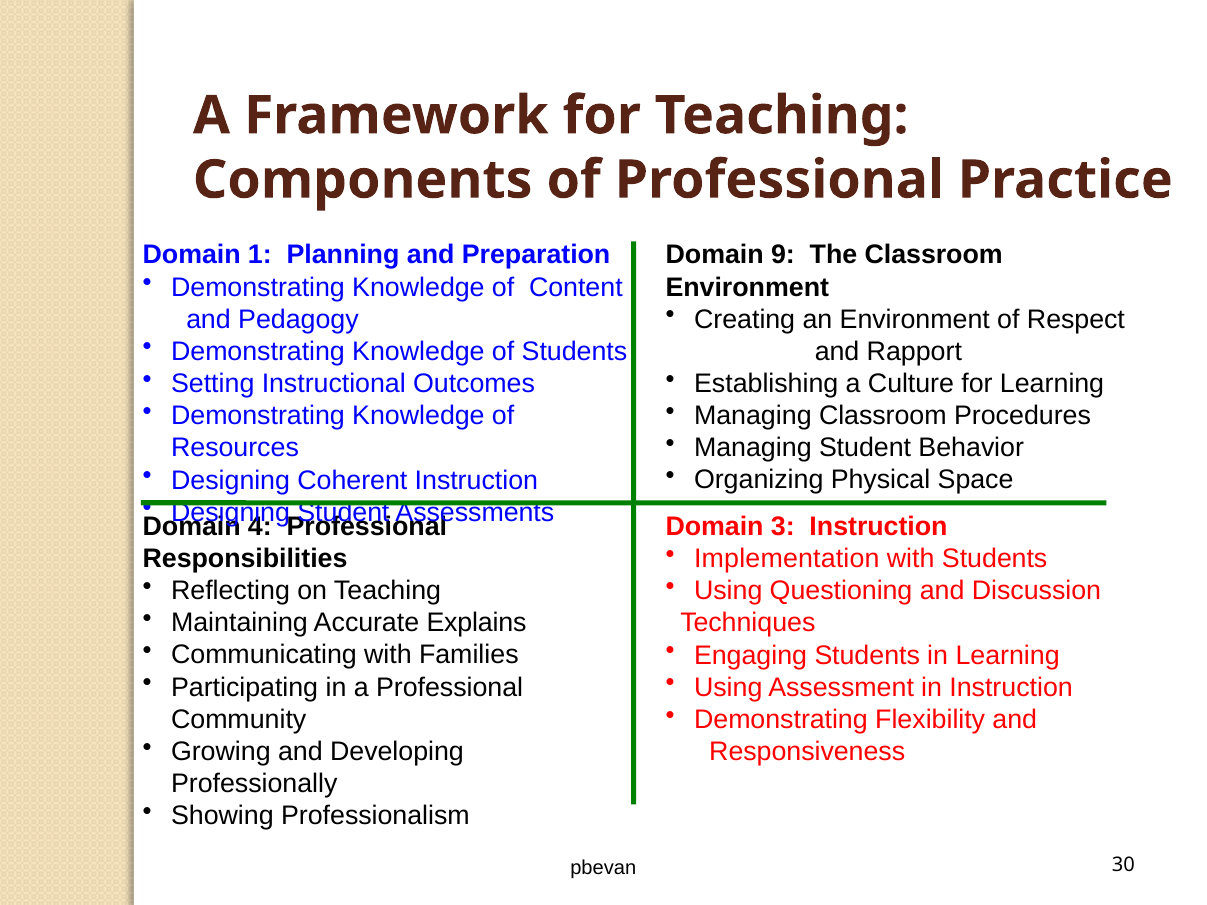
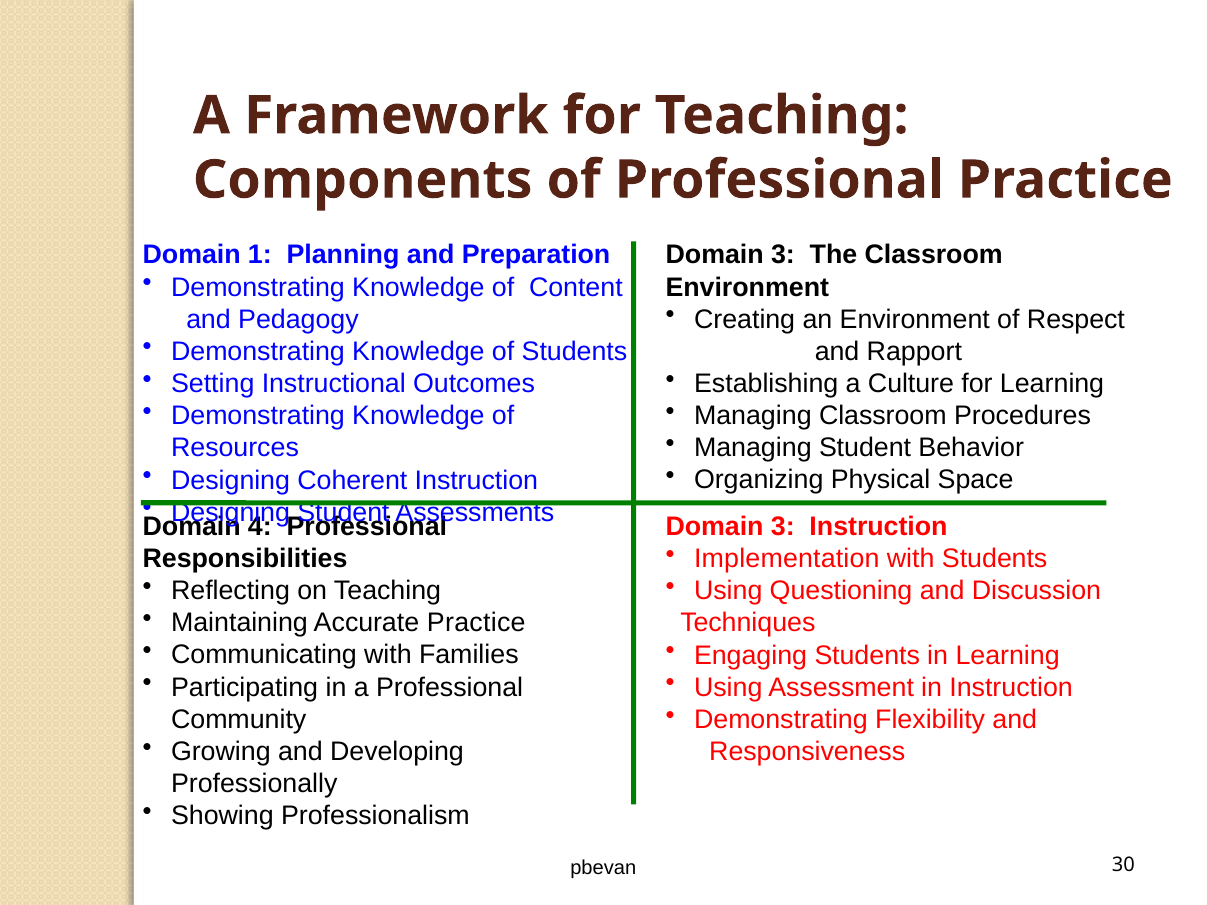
9 at (783, 255): 9 -> 3
Accurate Explains: Explains -> Practice
